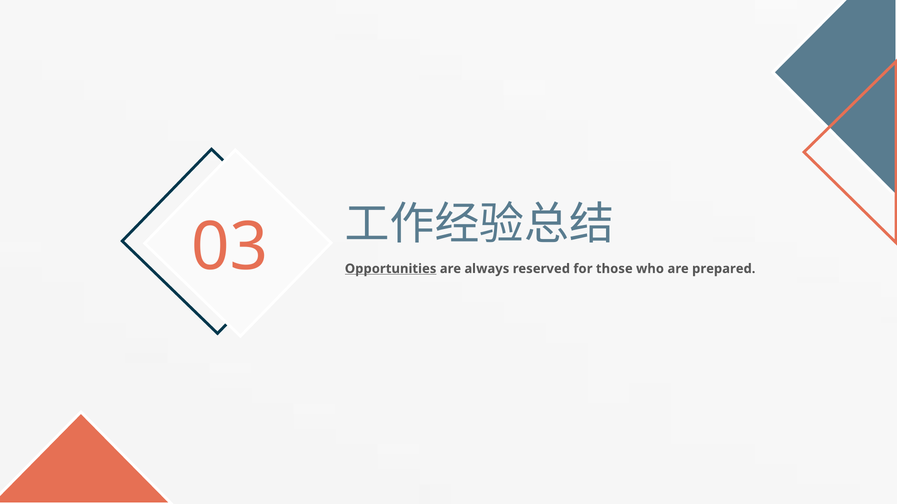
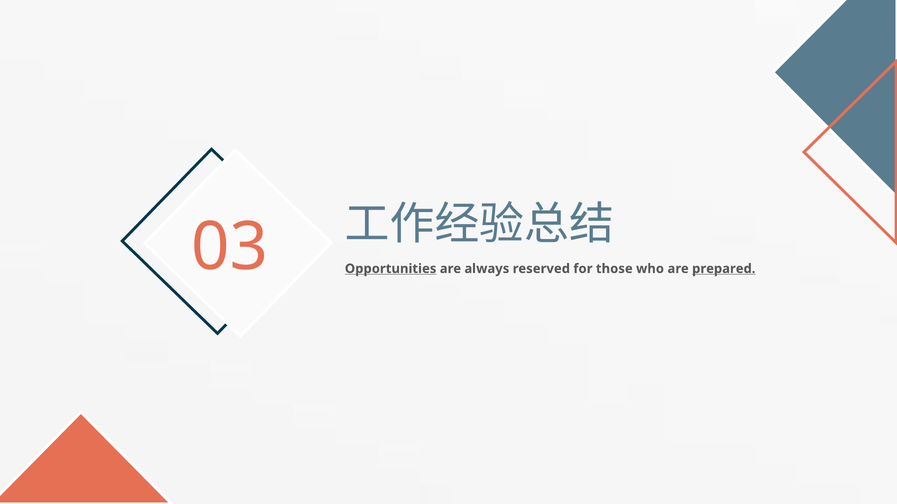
prepared underline: none -> present
